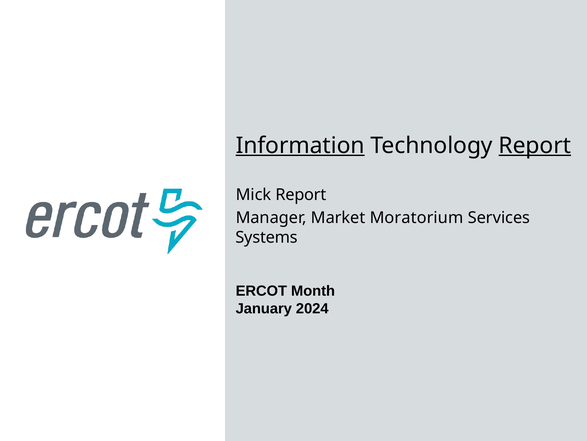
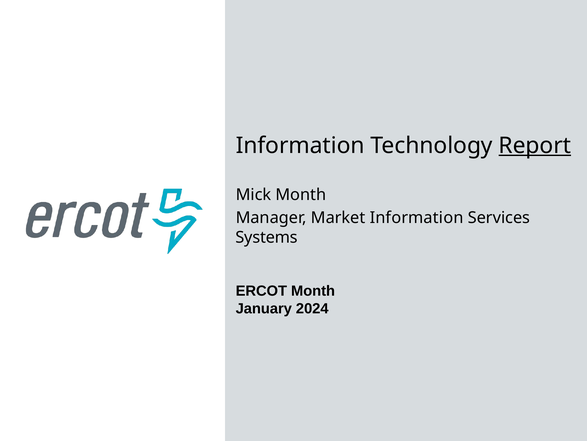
Information at (300, 145) underline: present -> none
Mick Report: Report -> Month
Market Moratorium: Moratorium -> Information
